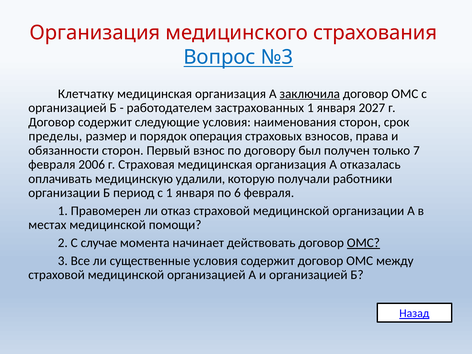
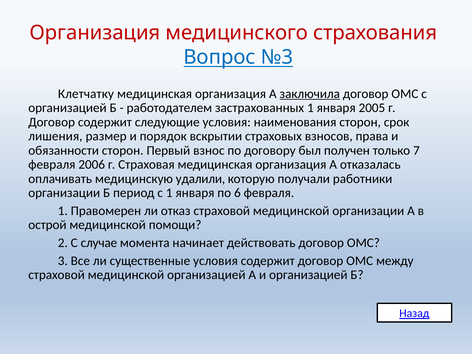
2027: 2027 -> 2005
пределы: пределы -> лишения
операция: операция -> вскрытии
местах: местах -> острой
ОМС at (363, 243) underline: present -> none
